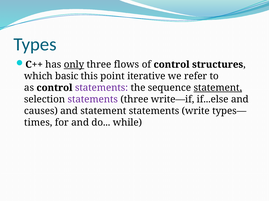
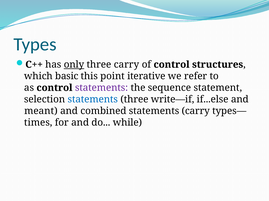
three flows: flows -> carry
statement at (218, 88) underline: present -> none
statements at (93, 100) colour: purple -> blue
causes: causes -> meant
and statement: statement -> combined
statements write: write -> carry
